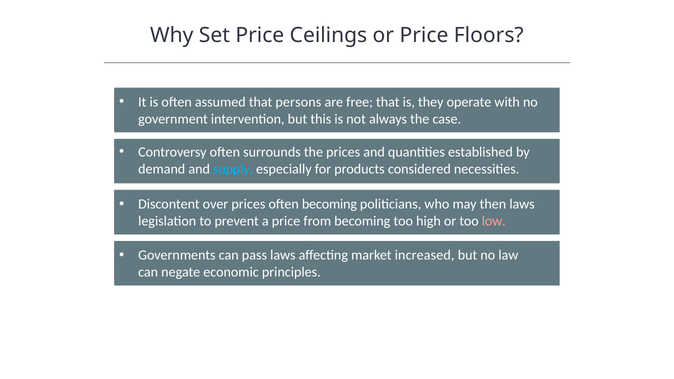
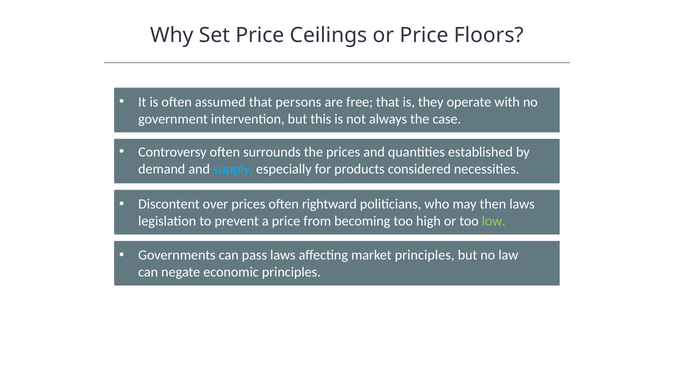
often becoming: becoming -> rightward
low colour: pink -> light green
market increased: increased -> principles
